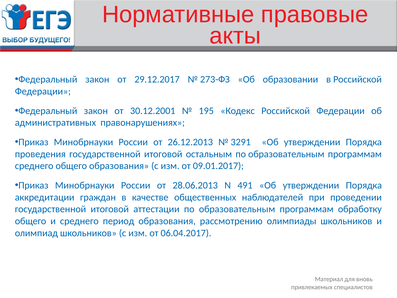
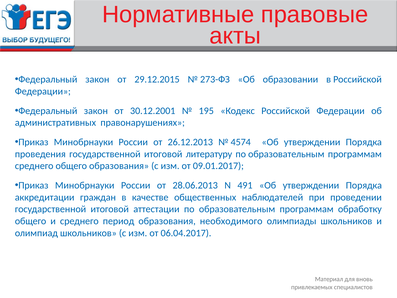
29.12.2017: 29.12.2017 -> 29.12.2015
3291: 3291 -> 4574
остальным: остальным -> литературу
рассмотрению: рассмотрению -> необходимого
